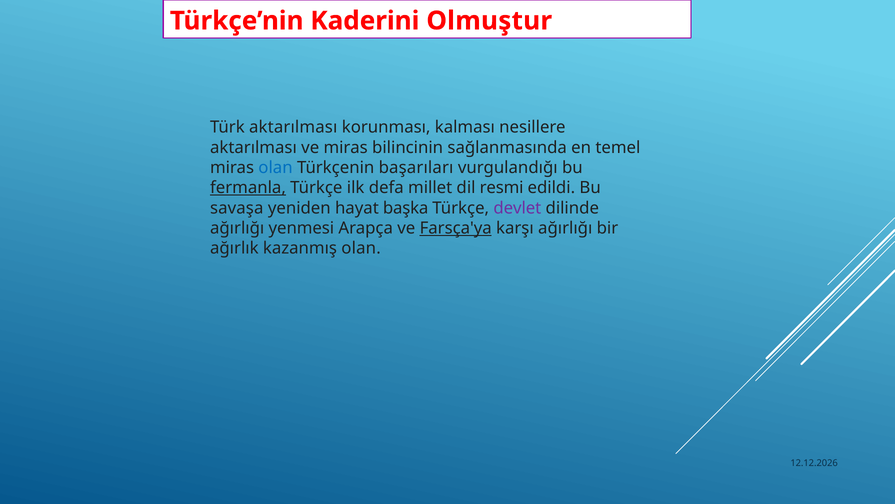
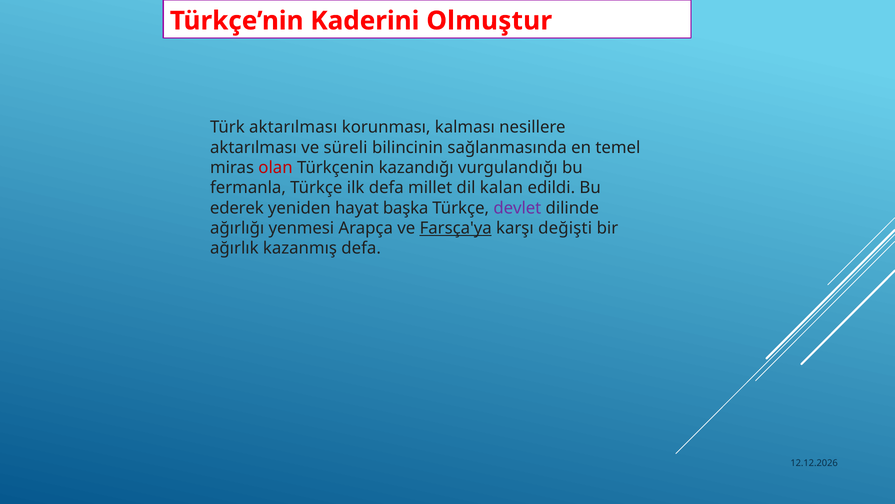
ve miras: miras -> süreli
olan at (276, 168) colour: blue -> red
başarıları: başarıları -> kazandığı
fermanla underline: present -> none
resmi: resmi -> kalan
savaşa: savaşa -> ederek
karşı ağırlığı: ağırlığı -> değişti
kazanmış olan: olan -> defa
